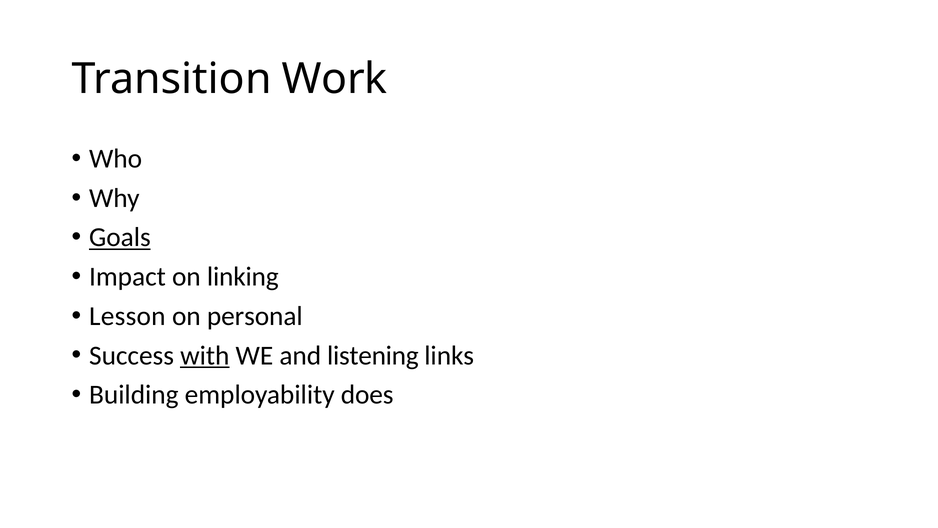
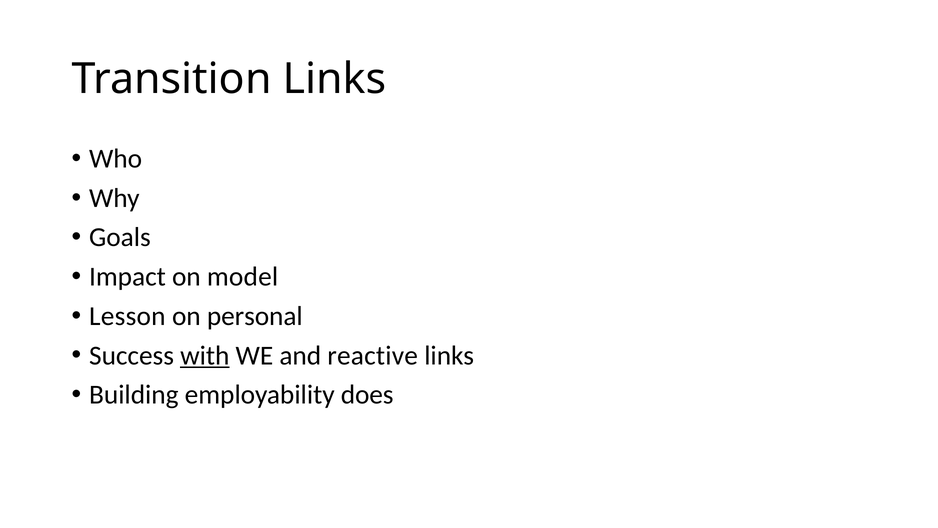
Transition Work: Work -> Links
Goals underline: present -> none
linking: linking -> model
listening: listening -> reactive
